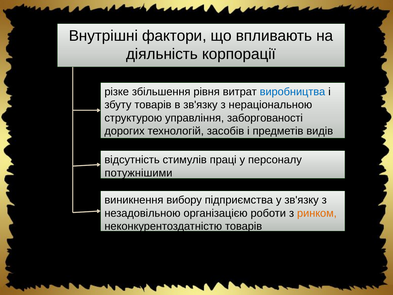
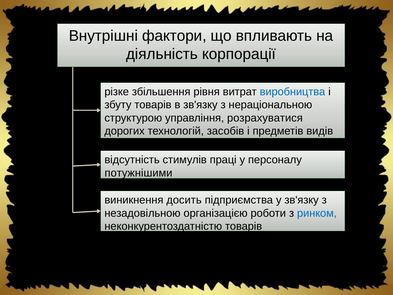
заборгованості: заборгованості -> розрахуватися
вибору: вибору -> досить
ринком colour: orange -> blue
